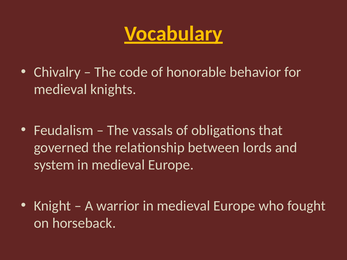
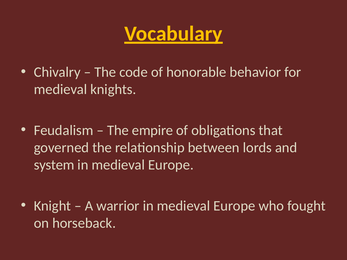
vassals: vassals -> empire
